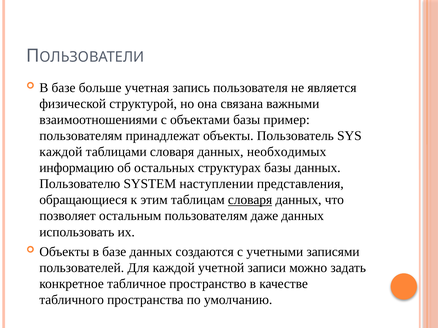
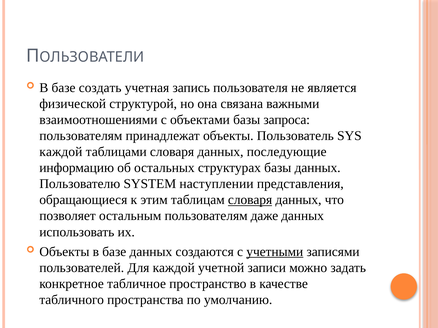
больше: больше -> создать
пример: пример -> запроса
необходимых: необходимых -> последующие
учетными underline: none -> present
